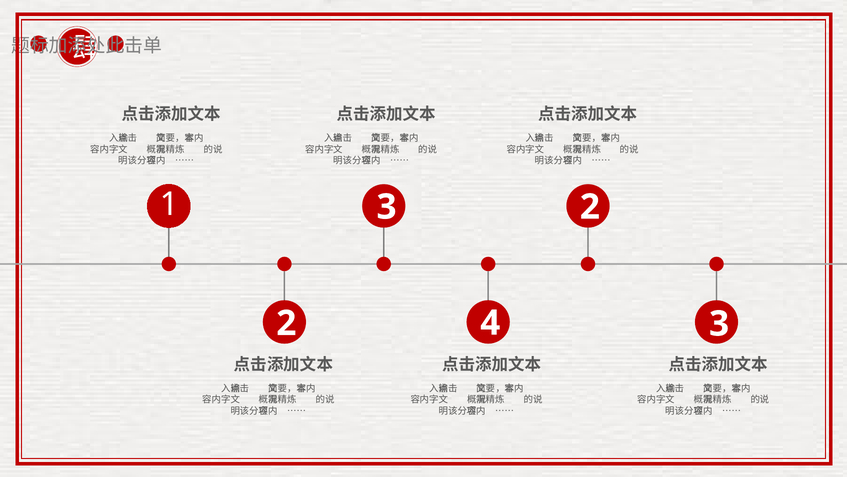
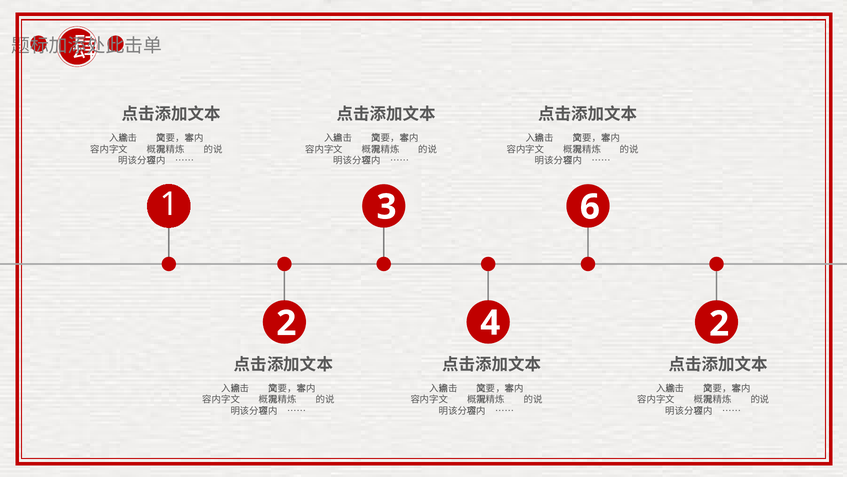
3 2: 2 -> 6
4 3: 3 -> 2
